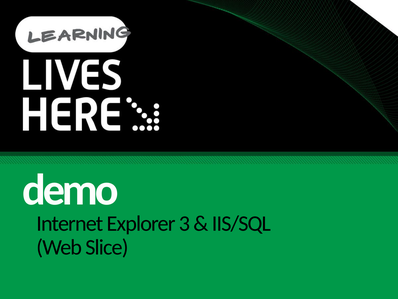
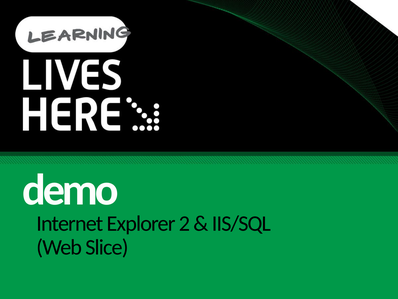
3: 3 -> 2
